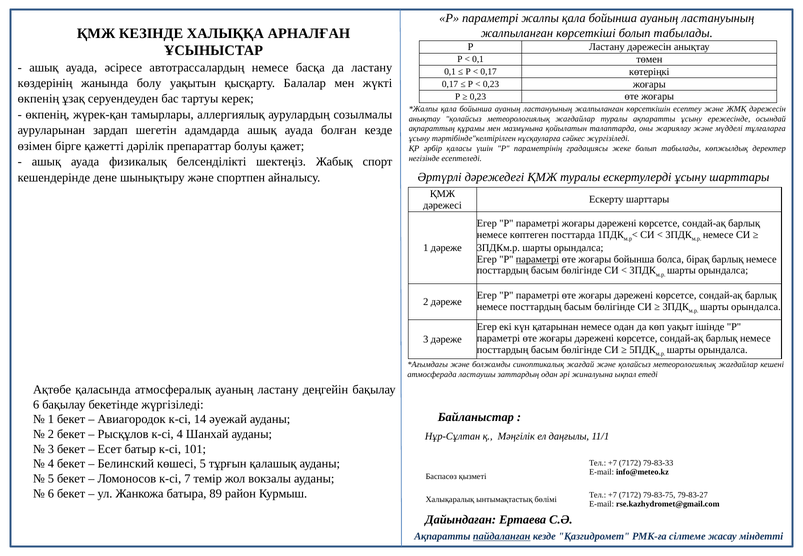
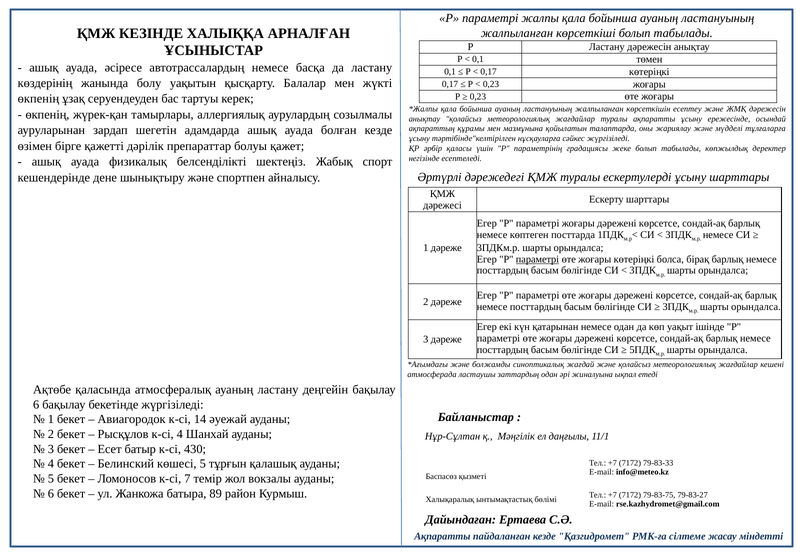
жоғары бойынша: бойынша -> көтеріңкі
101: 101 -> 430
пайдаланған underline: present -> none
